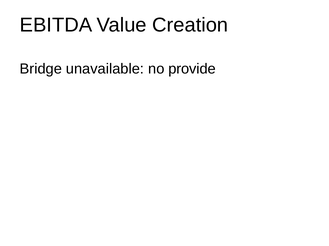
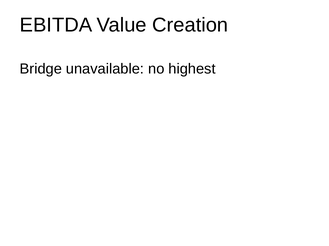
provide: provide -> highest
